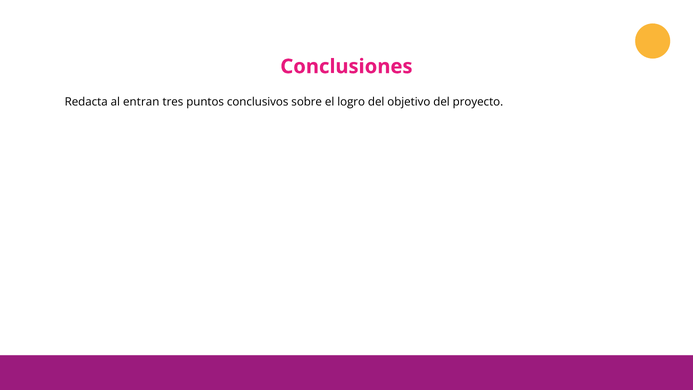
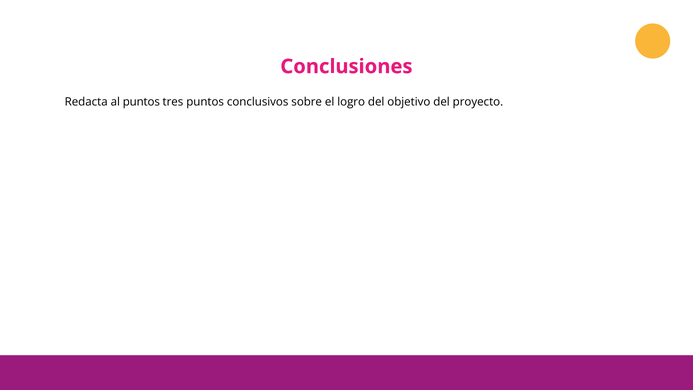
al entran: entran -> puntos
